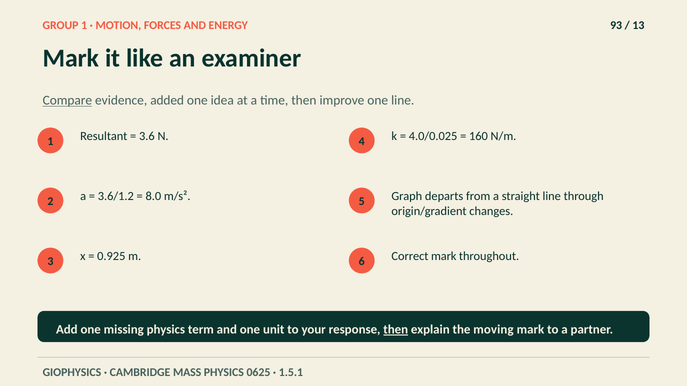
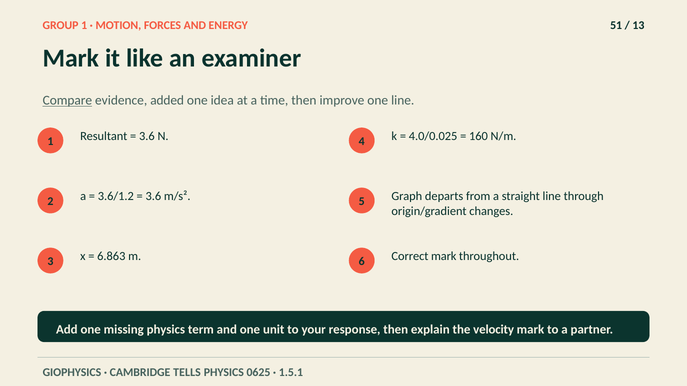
93: 93 -> 51
8.0 at (153, 196): 8.0 -> 3.6
0.925: 0.925 -> 6.863
then at (396, 330) underline: present -> none
moving: moving -> velocity
MASS: MASS -> TELLS
